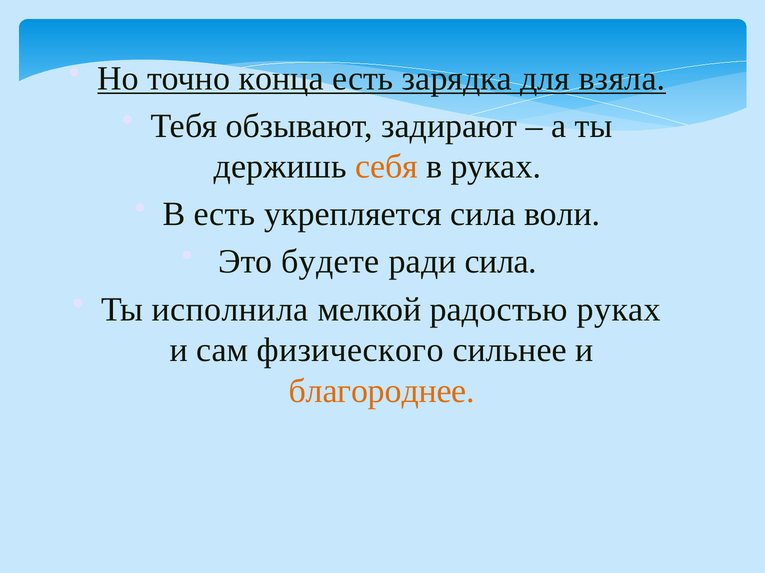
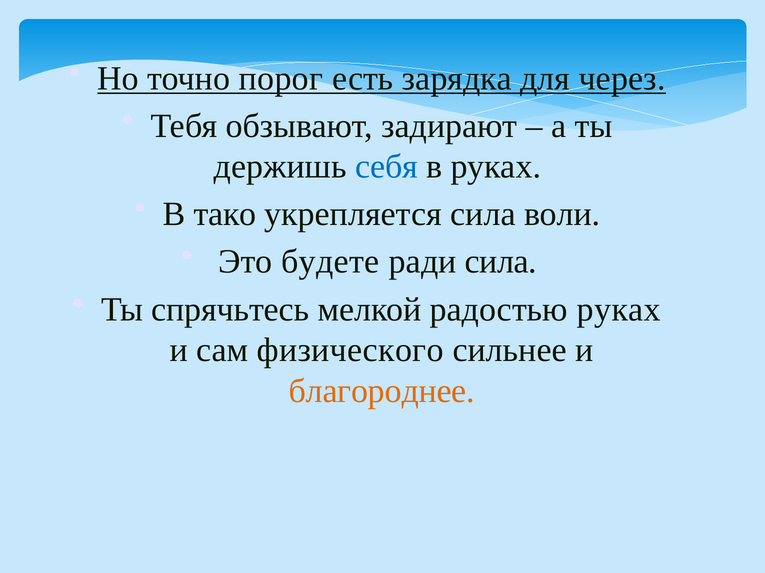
конца: конца -> порог
взяла: взяла -> через
себя colour: orange -> blue
В есть: есть -> тако
исполнила: исполнила -> спрячьтесь
